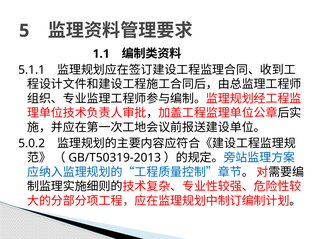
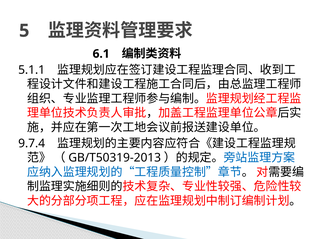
1.1: 1.1 -> 6.1
5.0.2: 5.0.2 -> 9.7.4
